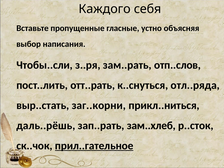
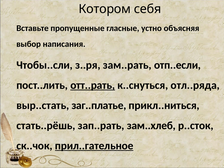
Каждого: Каждого -> Котором
отп..слов: отп..слов -> отп..если
отт..рать underline: none -> present
заг..корни: заг..корни -> заг..платье
даль..рёшь: даль..рёшь -> стать..рёшь
